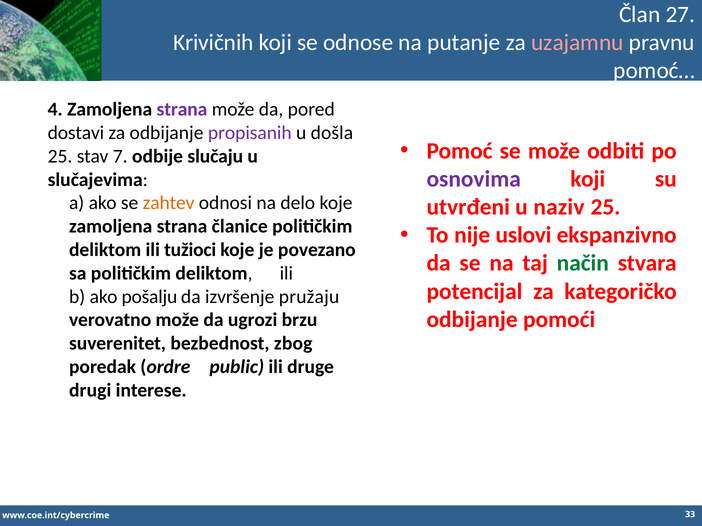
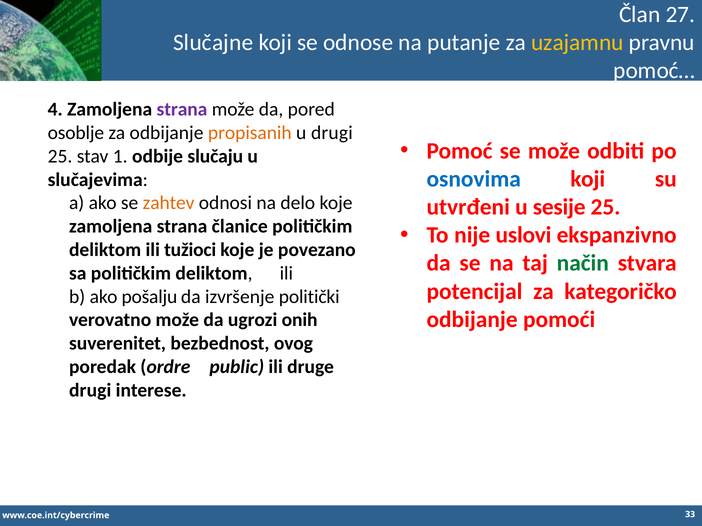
Krivičnih: Krivičnih -> Slučajne
uzajamnu colour: pink -> yellow
dostavi: dostavi -> osoblje
propisanih colour: purple -> orange
u došla: došla -> drugi
7: 7 -> 1
osnovima colour: purple -> blue
naziv: naziv -> sesije
pružaju: pružaju -> politički
brzu: brzu -> onih
zbog: zbog -> ovog
